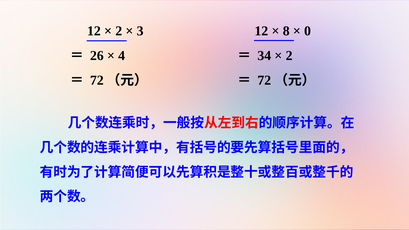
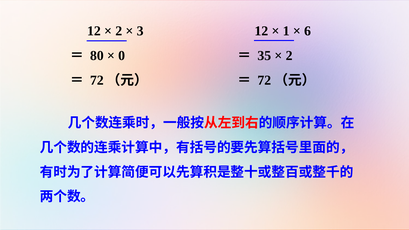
8: 8 -> 1
0: 0 -> 6
26: 26 -> 80
4: 4 -> 0
34: 34 -> 35
